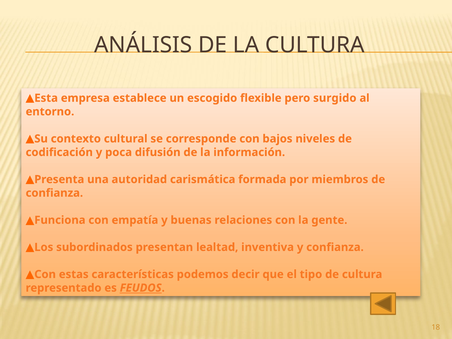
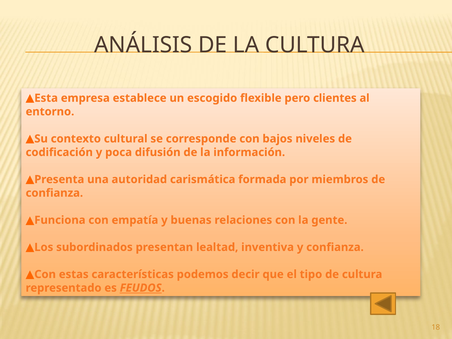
surgido: surgido -> clientes
